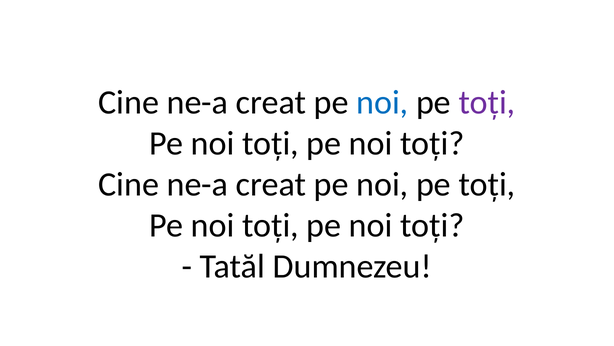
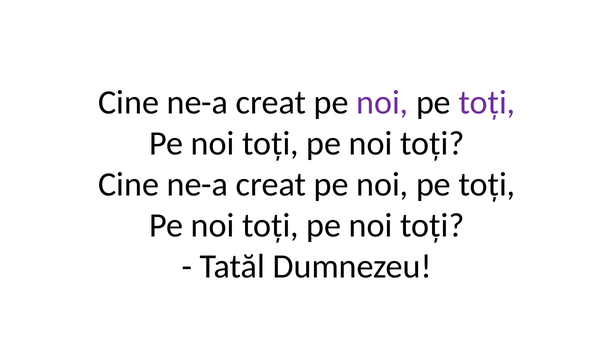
noi at (382, 102) colour: blue -> purple
